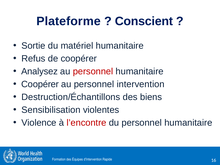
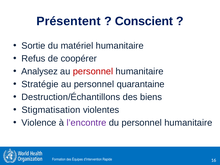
Plateforme: Plateforme -> Présentent
Coopérer at (40, 84): Coopérer -> Stratégie
intervention: intervention -> quarantaine
Sensibilisation: Sensibilisation -> Stigmatisation
l’encontre colour: red -> purple
